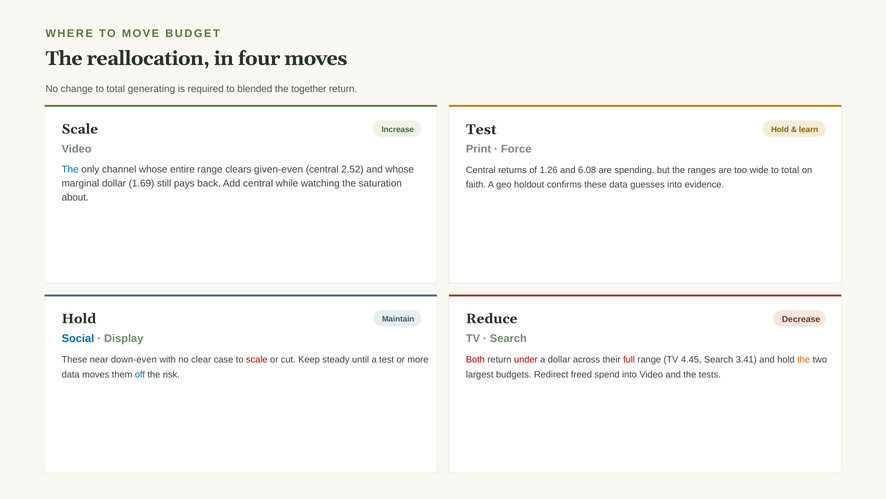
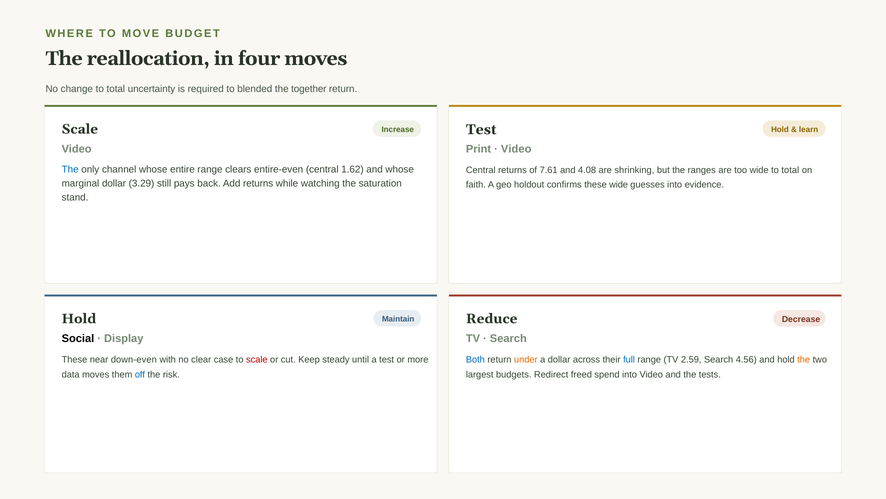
generating: generating -> uncertainty
Force at (516, 149): Force -> Video
given-even: given-even -> entire-even
2.52: 2.52 -> 1.62
1.26: 1.26 -> 7.61
6.08: 6.08 -> 4.08
spending: spending -> shrinking
1.69: 1.69 -> 3.29
Add central: central -> returns
these data: data -> wide
about: about -> stand
Social colour: blue -> black
Both colour: red -> blue
under colour: red -> orange
full colour: red -> blue
4.45: 4.45 -> 2.59
3.41: 3.41 -> 4.56
